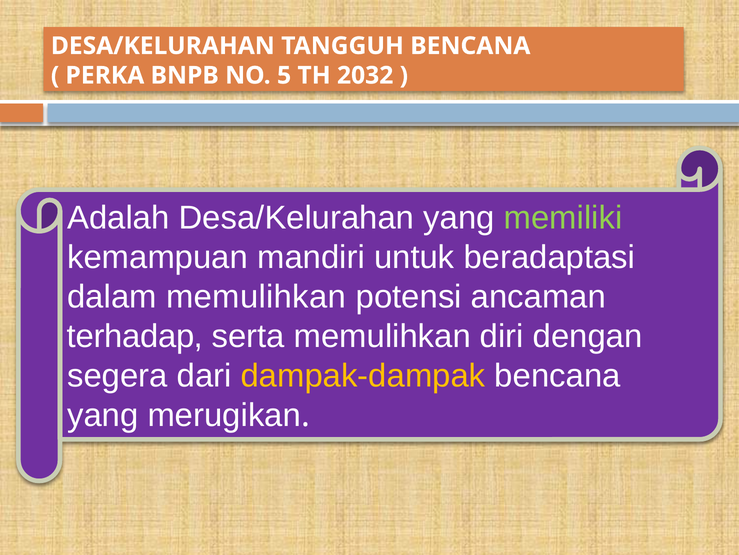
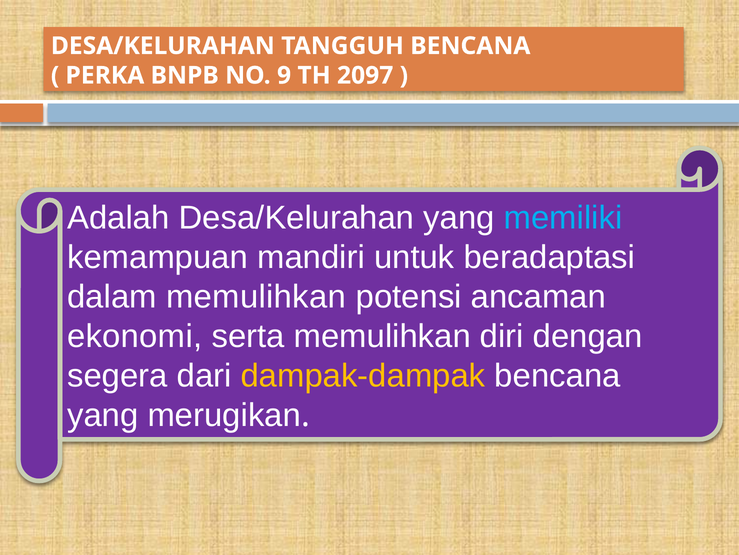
5: 5 -> 9
2032: 2032 -> 2097
memiliki colour: light green -> light blue
terhadap: terhadap -> ekonomi
